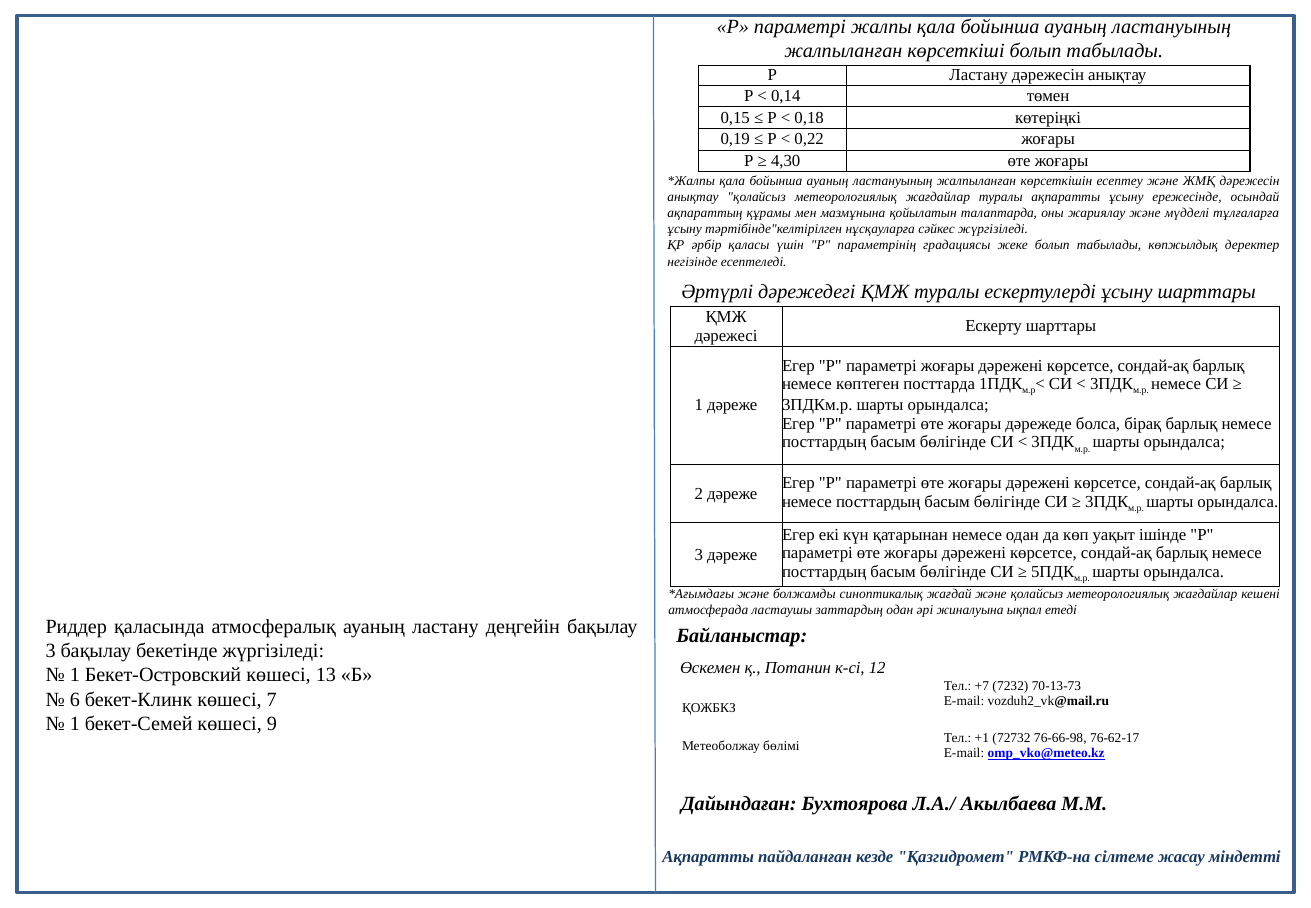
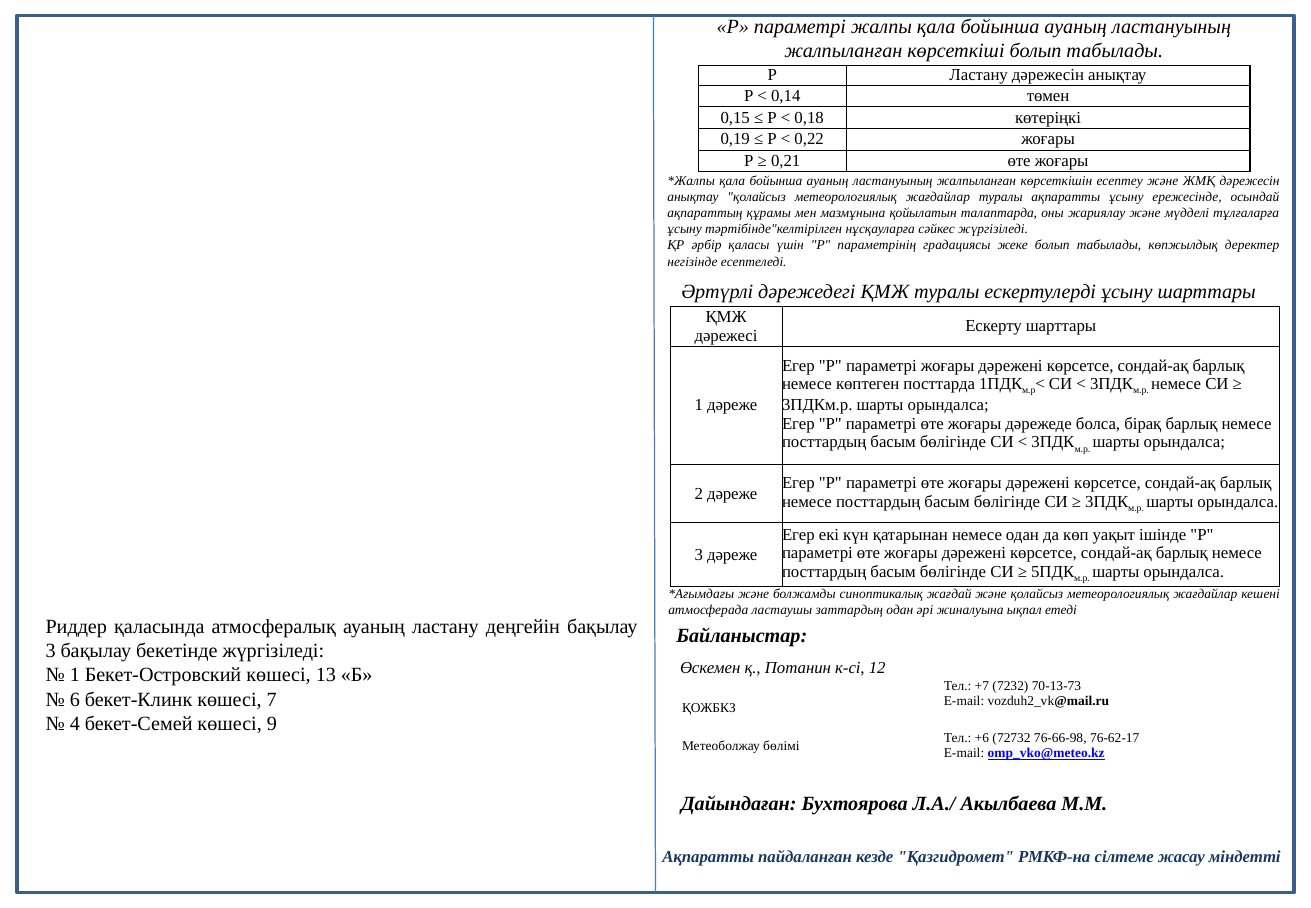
4,30: 4,30 -> 0,21
1 at (75, 723): 1 -> 4
+1: +1 -> +6
